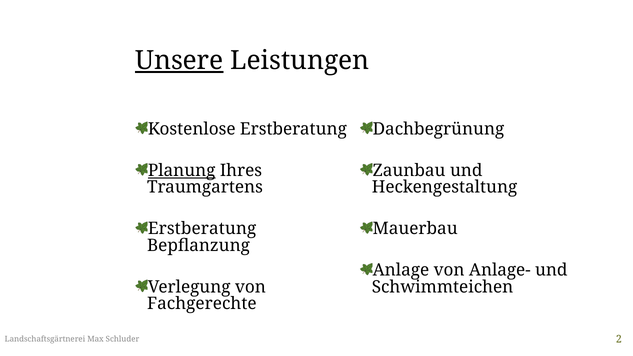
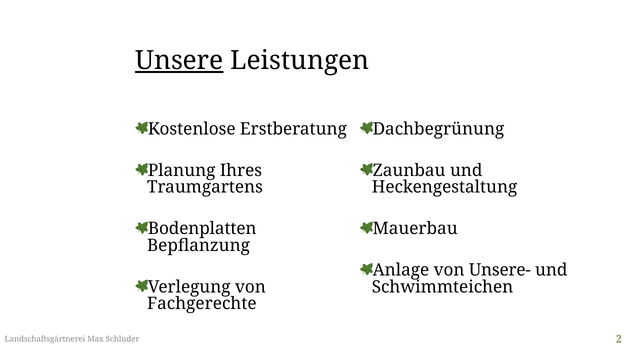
Planung underline: present -> none
Erstberatung at (202, 229): Erstberatung -> Bodenplatten
Anlage-: Anlage- -> Unsere-
